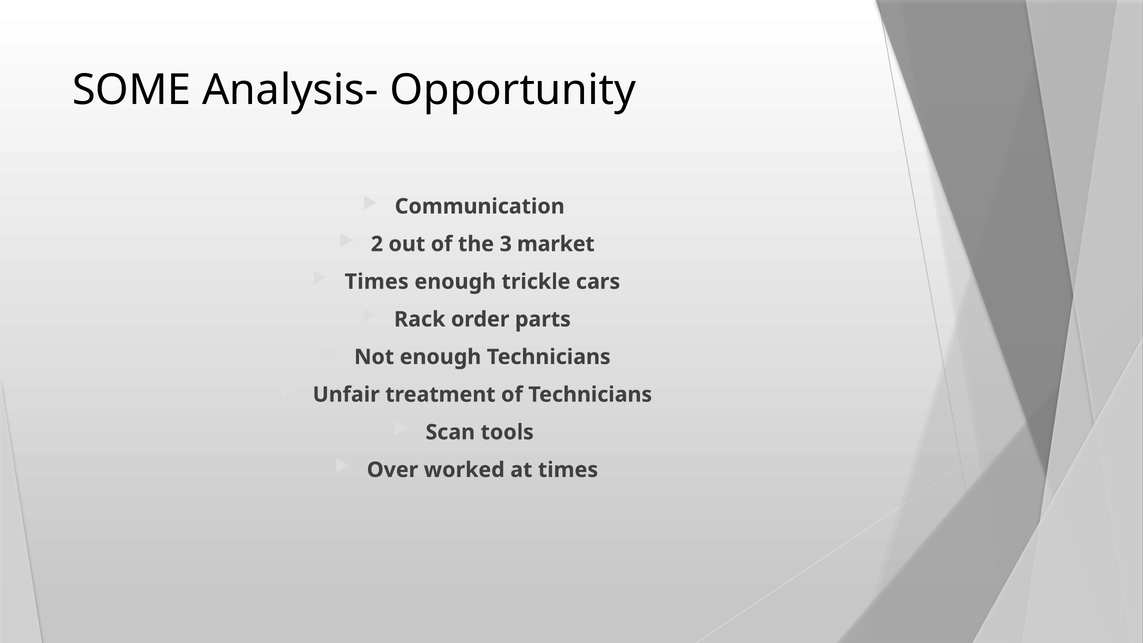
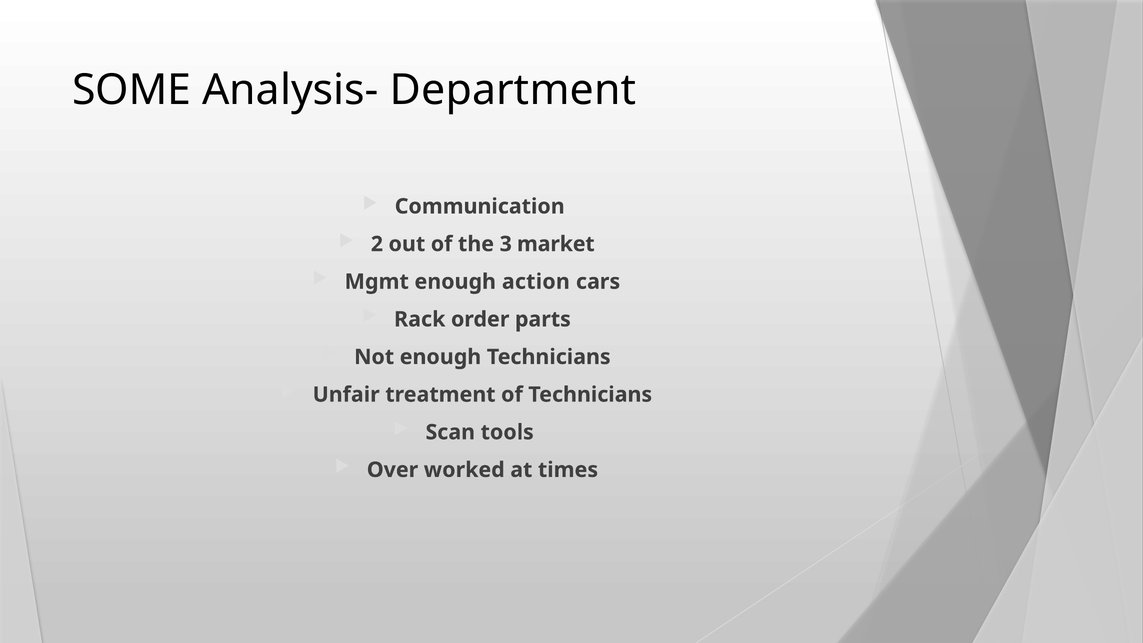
Opportunity: Opportunity -> Department
Times at (377, 282): Times -> Mgmt
trickle: trickle -> action
